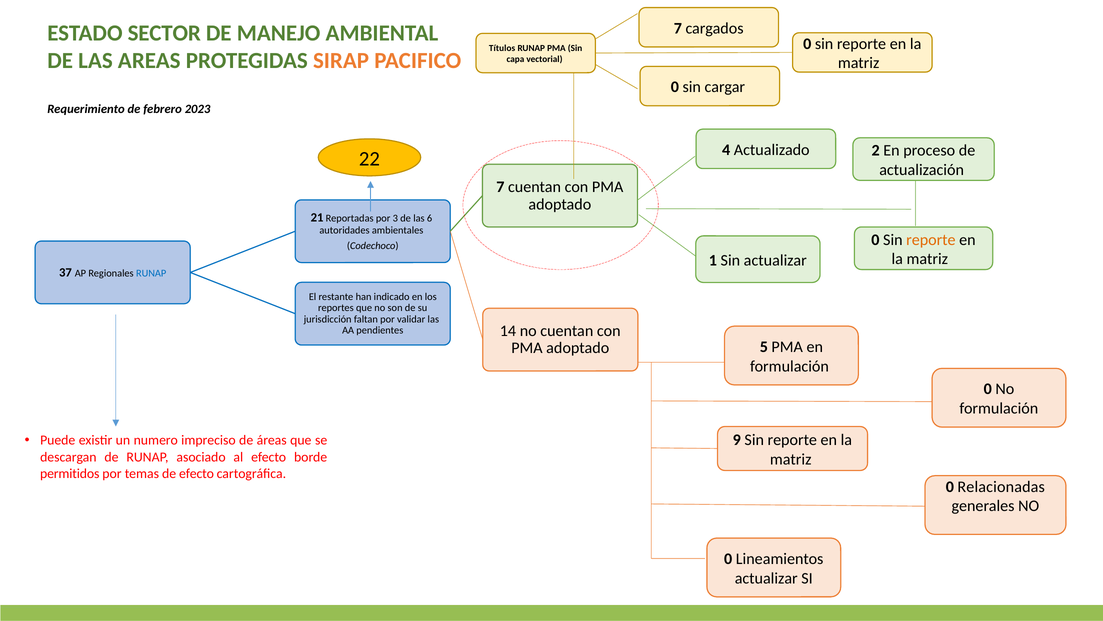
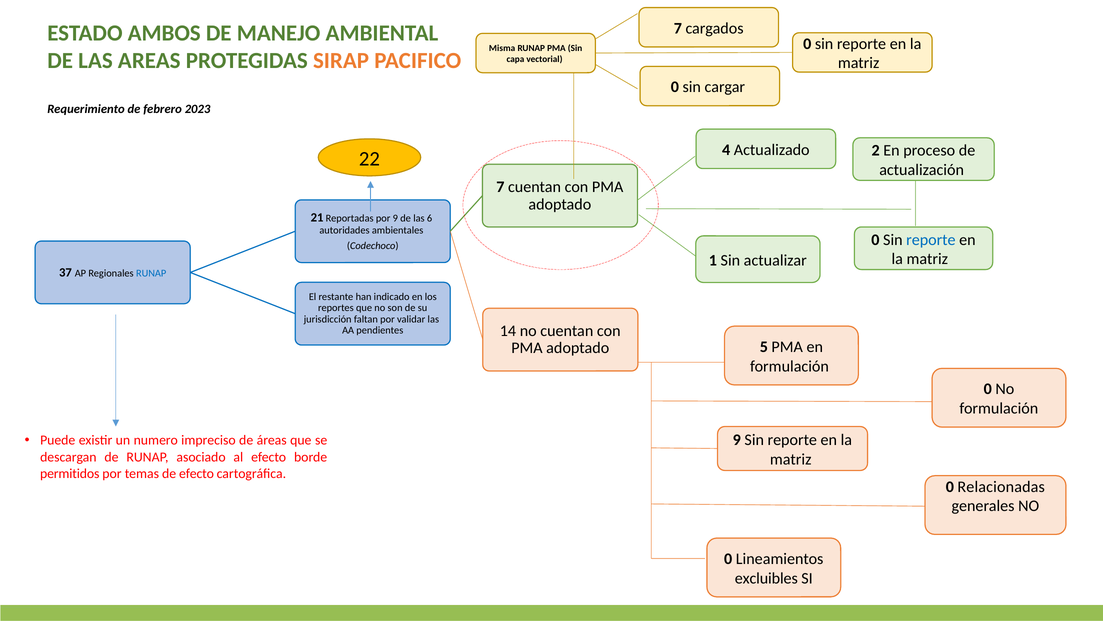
SECTOR: SECTOR -> AMBOS
Títulos: Títulos -> Misma
por 3: 3 -> 9
reporte at (931, 239) colour: orange -> blue
actualizar at (766, 578): actualizar -> excluibles
